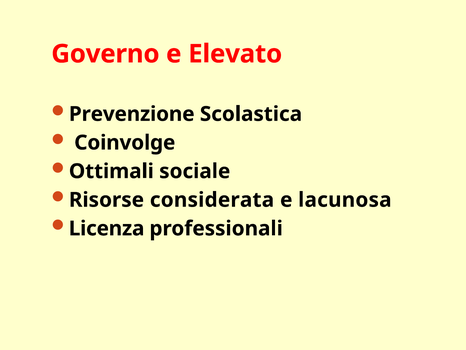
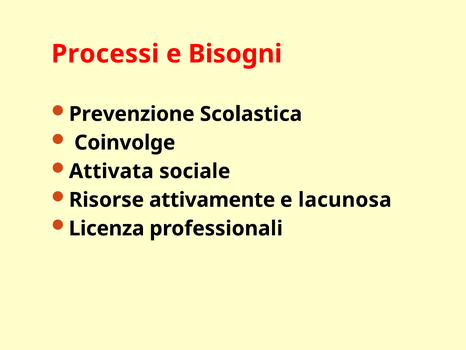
Governo: Governo -> Processi
Elevato: Elevato -> Bisogni
Ottimali: Ottimali -> Attivata
considerata: considerata -> attivamente
